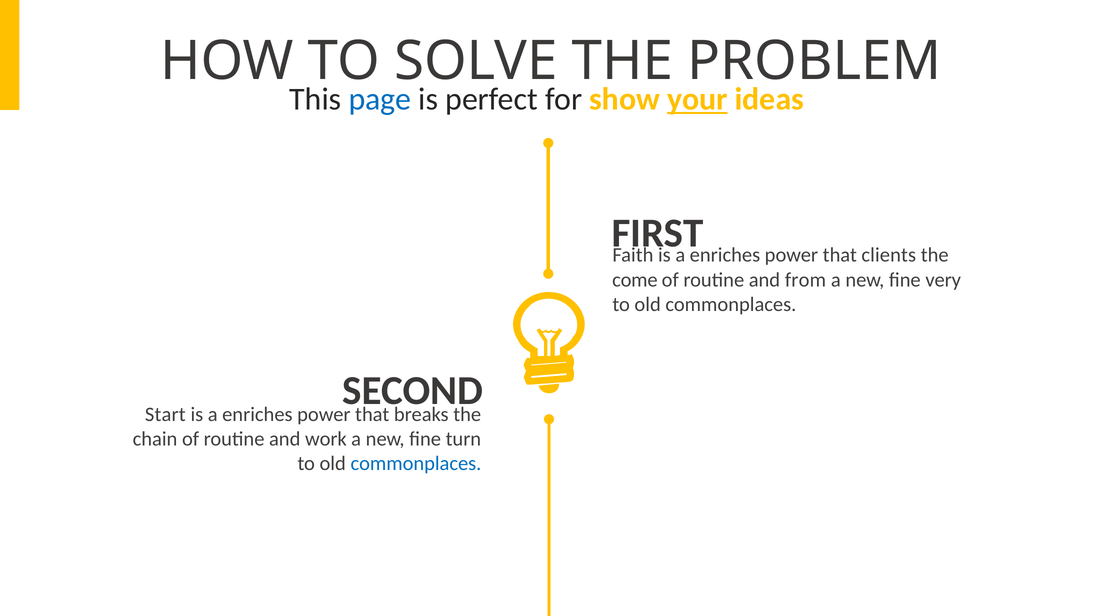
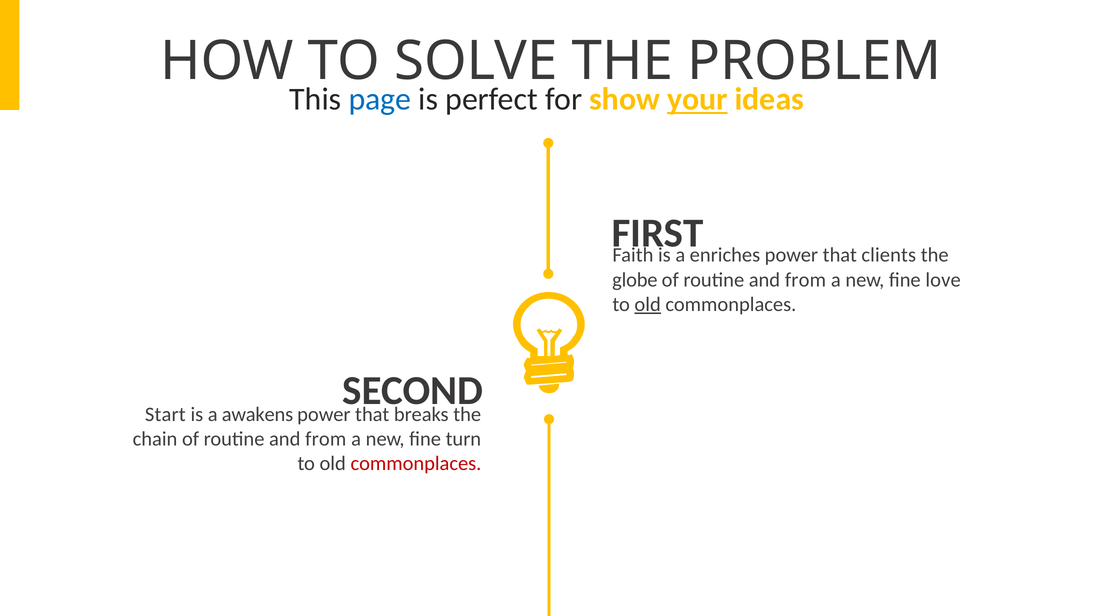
come: come -> globe
very: very -> love
old at (648, 304) underline: none -> present
enriches at (257, 414): enriches -> awakens
work at (326, 438): work -> from
commonplaces at (416, 463) colour: blue -> red
